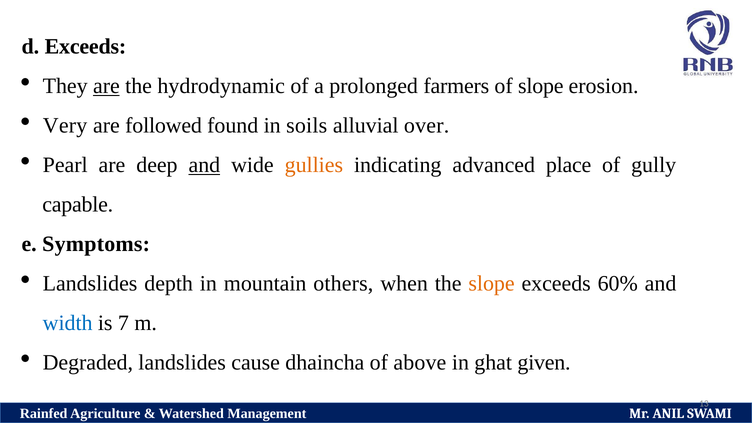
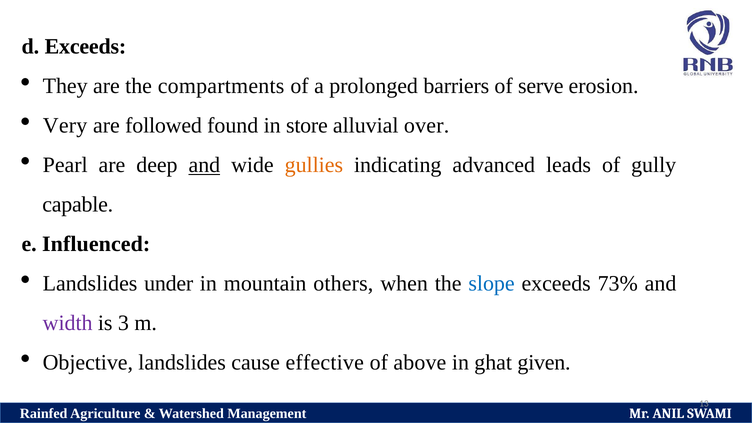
are at (106, 86) underline: present -> none
hydrodynamic: hydrodynamic -> compartments
farmers: farmers -> barriers
of slope: slope -> serve
soils: soils -> store
place: place -> leads
Symptoms: Symptoms -> Influenced
depth: depth -> under
slope at (492, 284) colour: orange -> blue
60%: 60% -> 73%
width colour: blue -> purple
7: 7 -> 3
Degraded: Degraded -> Objective
dhaincha: dhaincha -> effective
